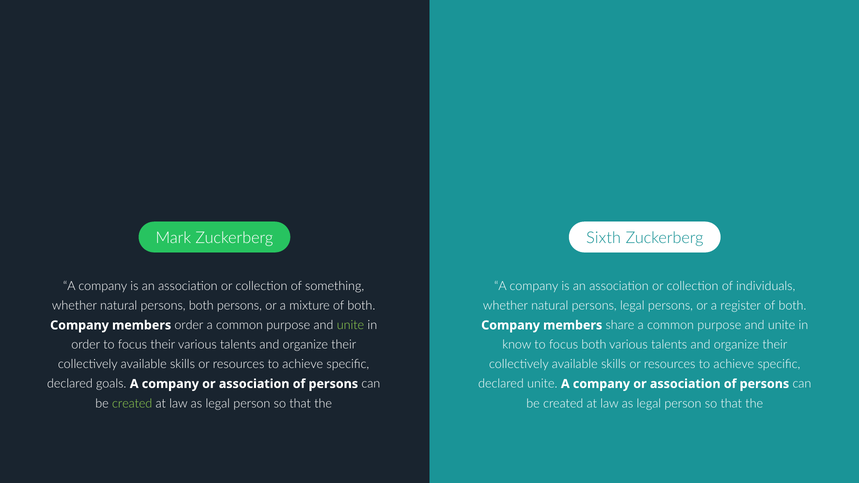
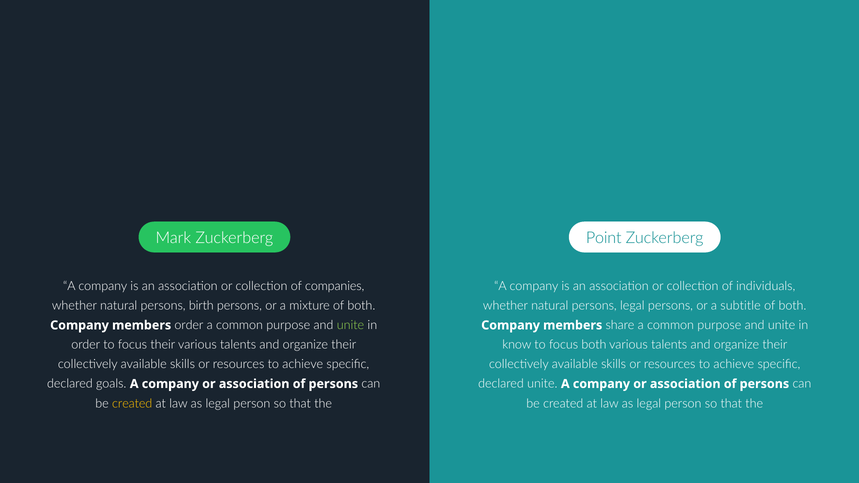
Sixth: Sixth -> Point
something: something -> companies
persons both: both -> birth
register: register -> subtitle
created at (132, 404) colour: light green -> yellow
